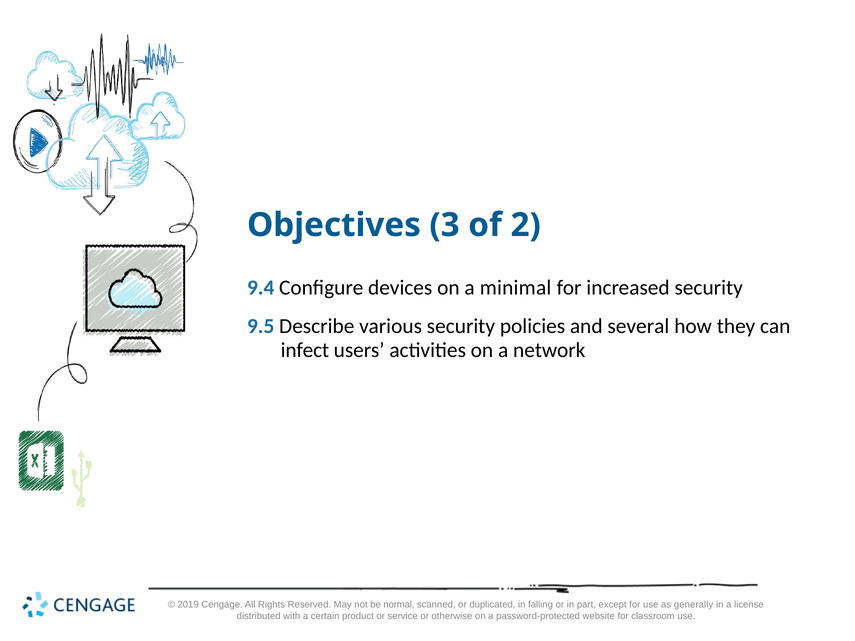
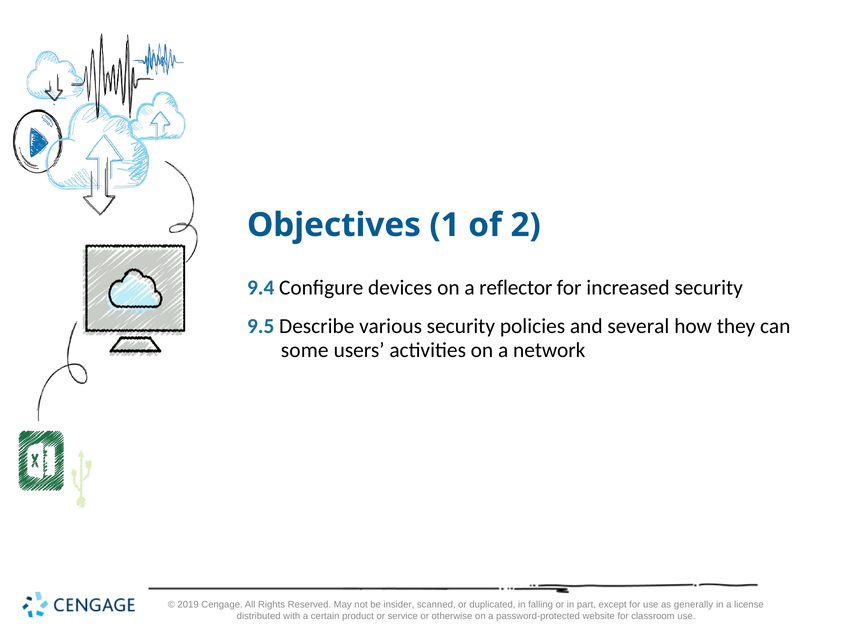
3: 3 -> 1
minimal: minimal -> reflector
infect: infect -> some
normal: normal -> insider
